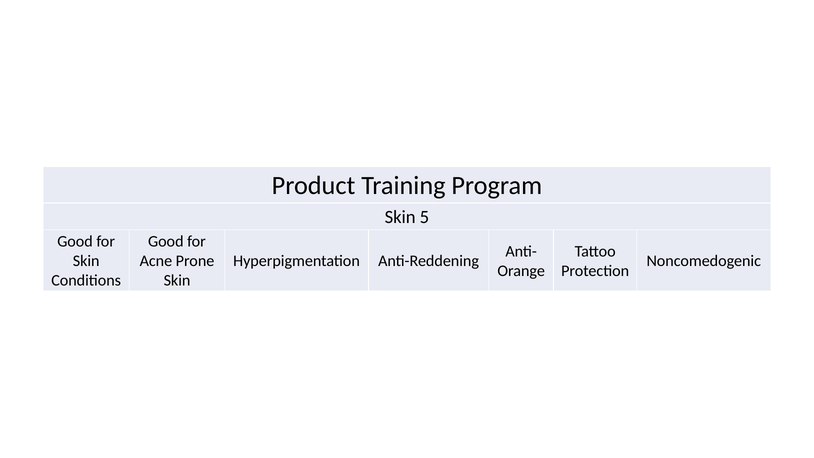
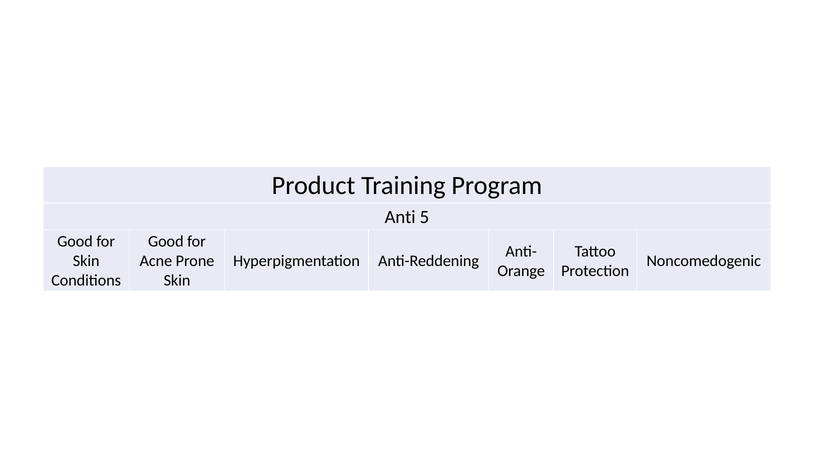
Skin at (400, 217): Skin -> Anti
